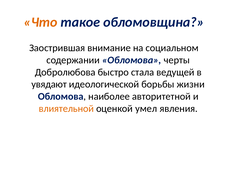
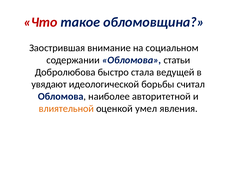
Что colour: orange -> red
черты: черты -> статьи
жизни: жизни -> считал
